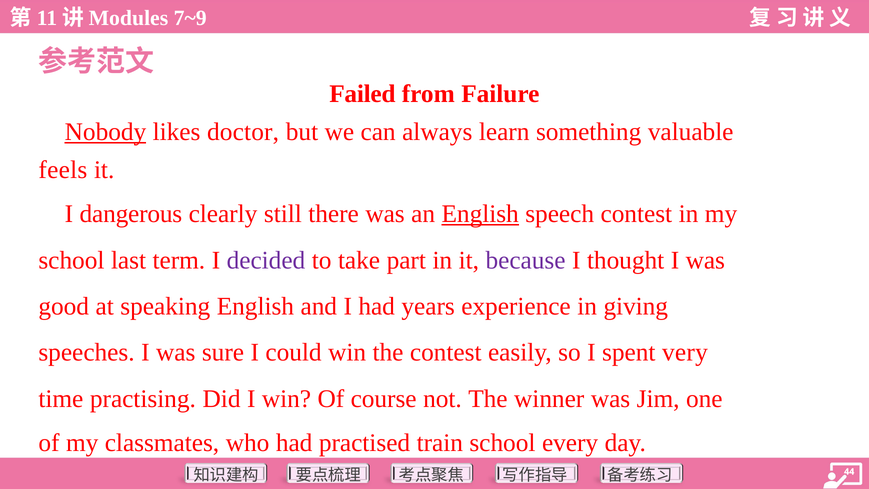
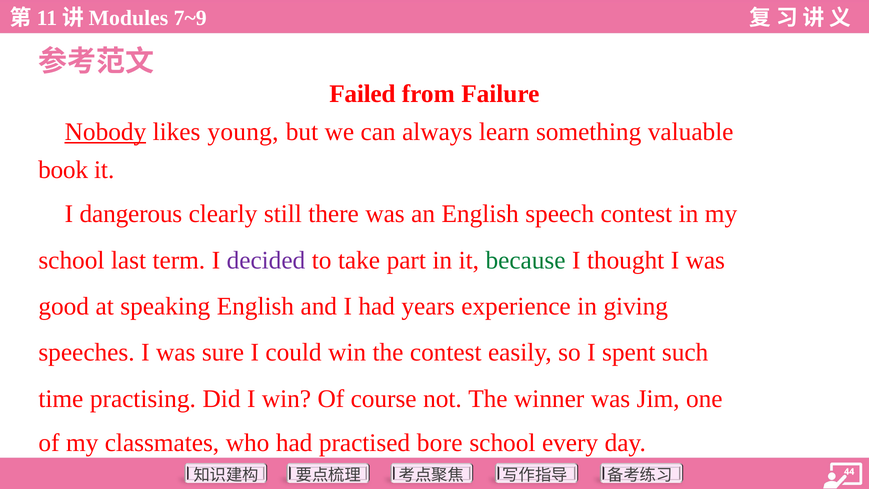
doctor: doctor -> young
feels: feels -> book
English at (480, 214) underline: present -> none
because colour: purple -> green
very: very -> such
train: train -> bore
